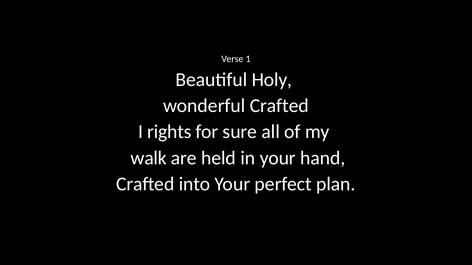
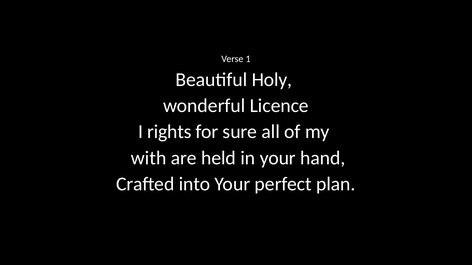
wonderful Crafted: Crafted -> Licence
walk: walk -> with
